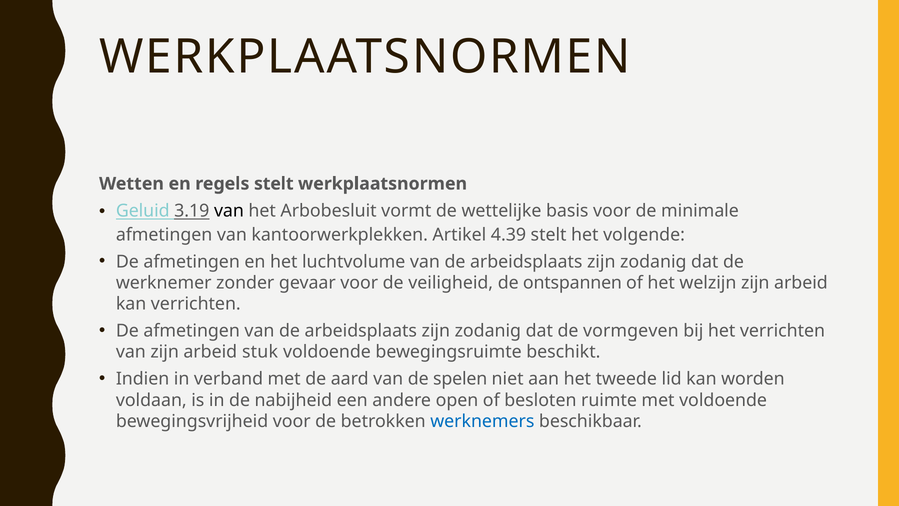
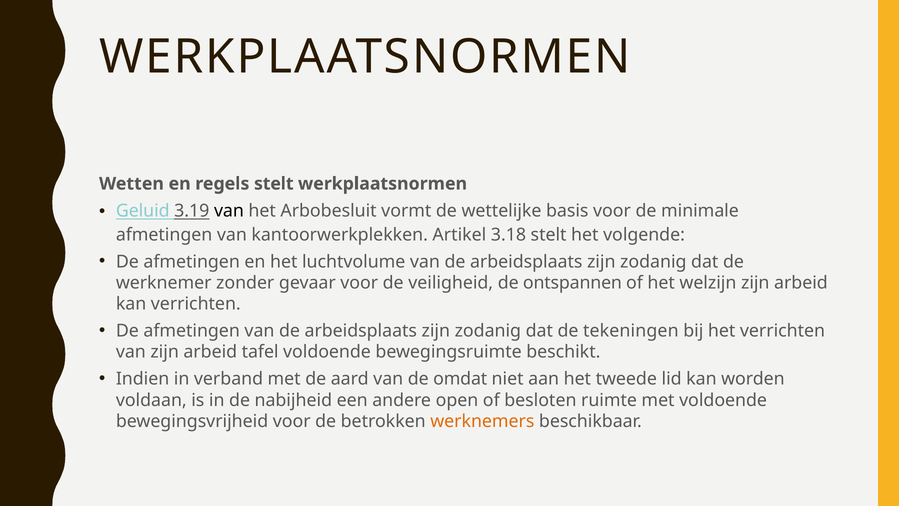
4.39: 4.39 -> 3.18
vormgeven: vormgeven -> tekeningen
stuk: stuk -> tafel
spelen: spelen -> omdat
werknemers colour: blue -> orange
